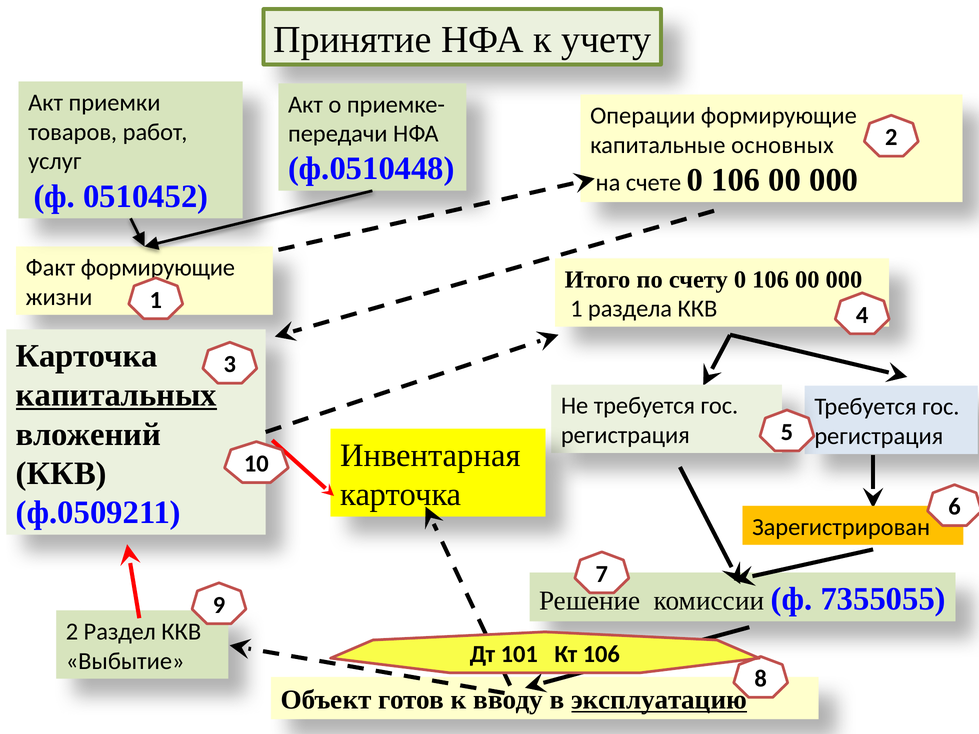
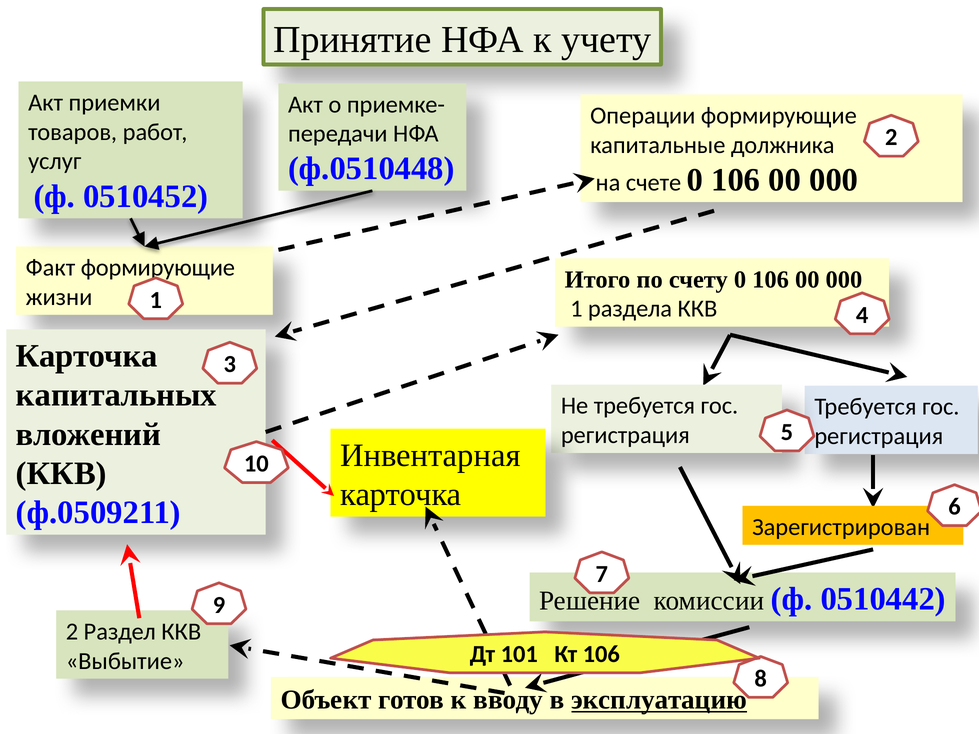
основных: основных -> должника
капитальных underline: present -> none
7355055: 7355055 -> 0510442
